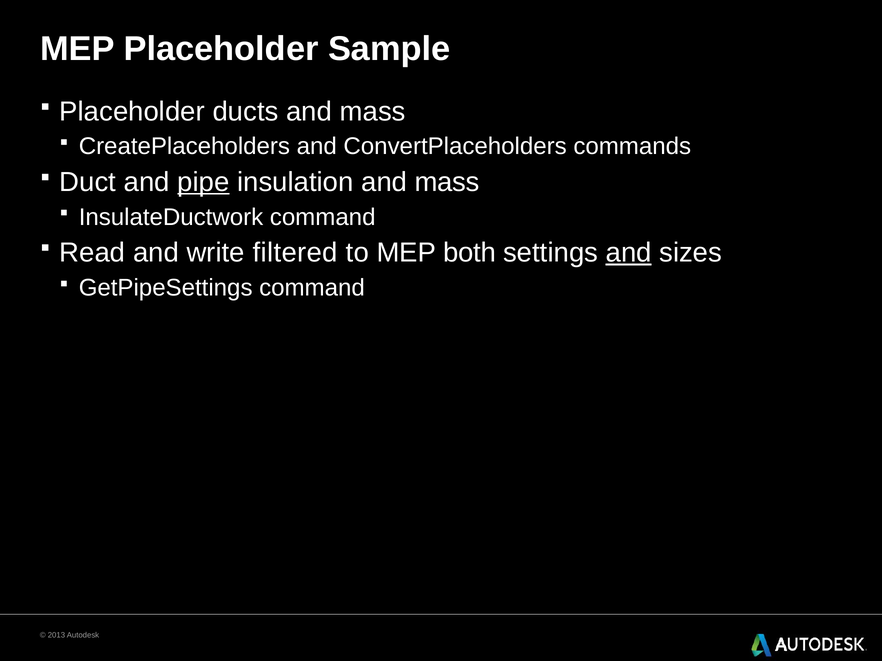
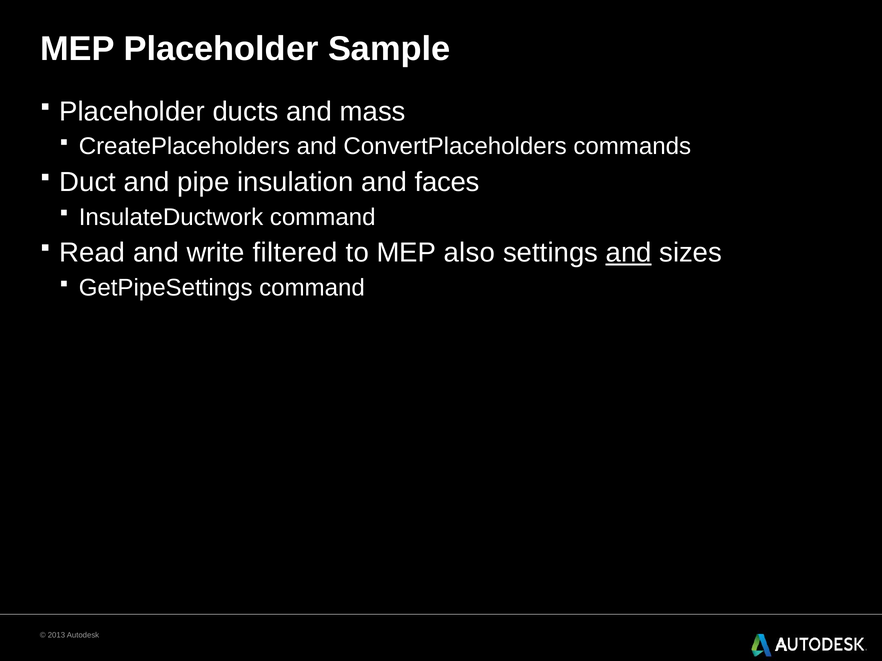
pipe underline: present -> none
insulation and mass: mass -> faces
both: both -> also
